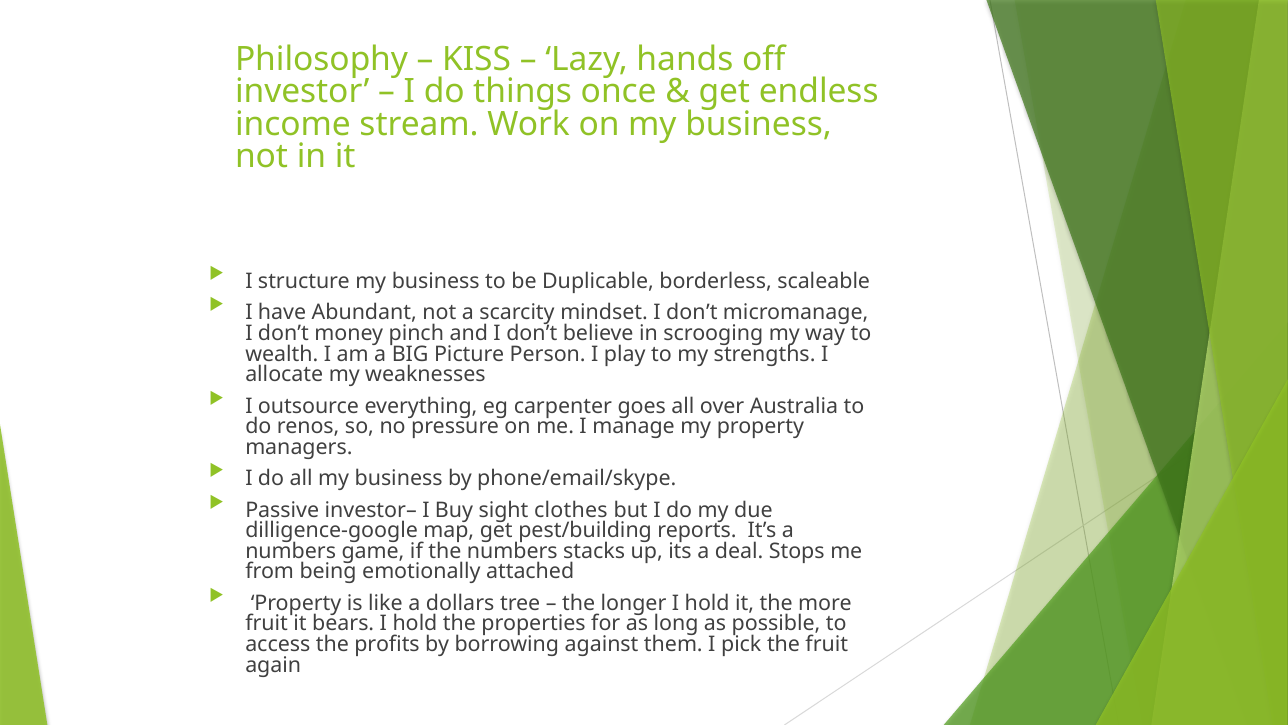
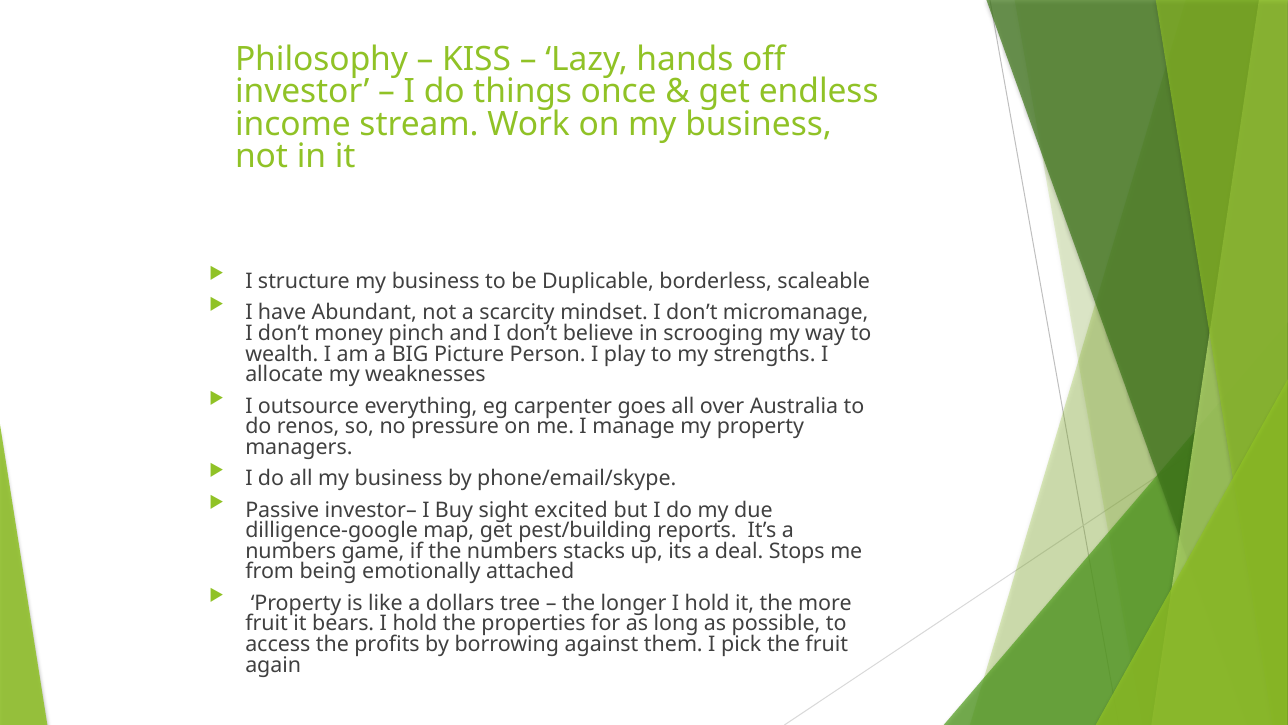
clothes: clothes -> excited
